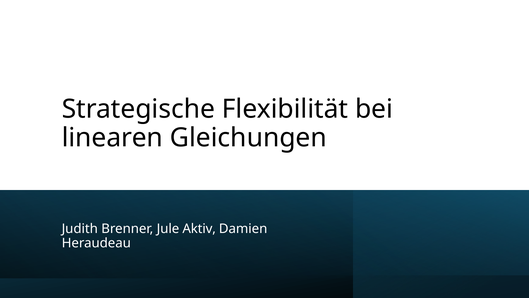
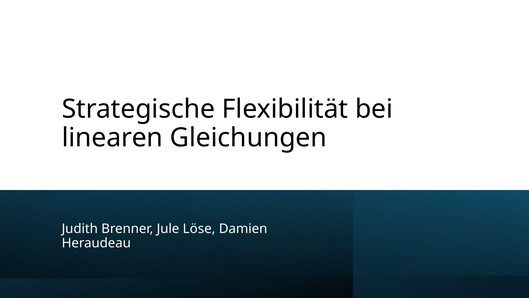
Aktiv: Aktiv -> Löse
